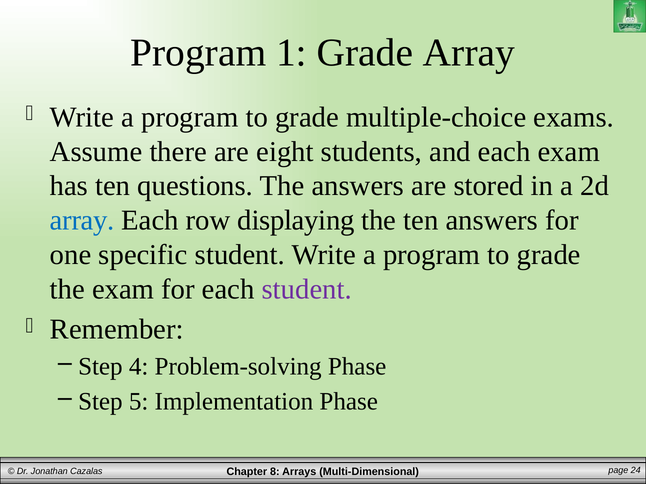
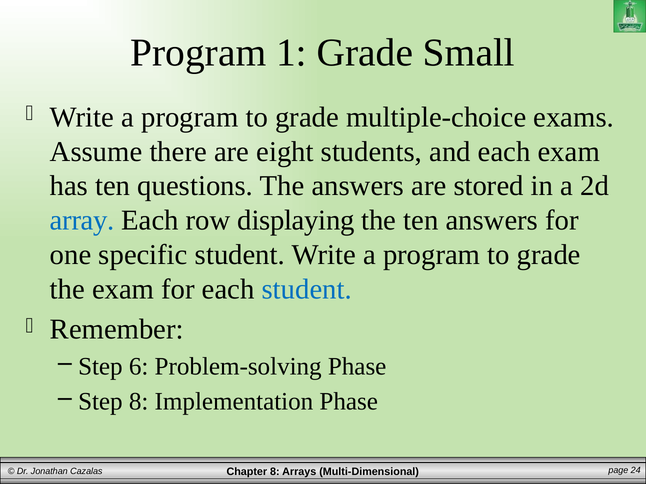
Grade Array: Array -> Small
student at (307, 290) colour: purple -> blue
4: 4 -> 6
Step 5: 5 -> 8
